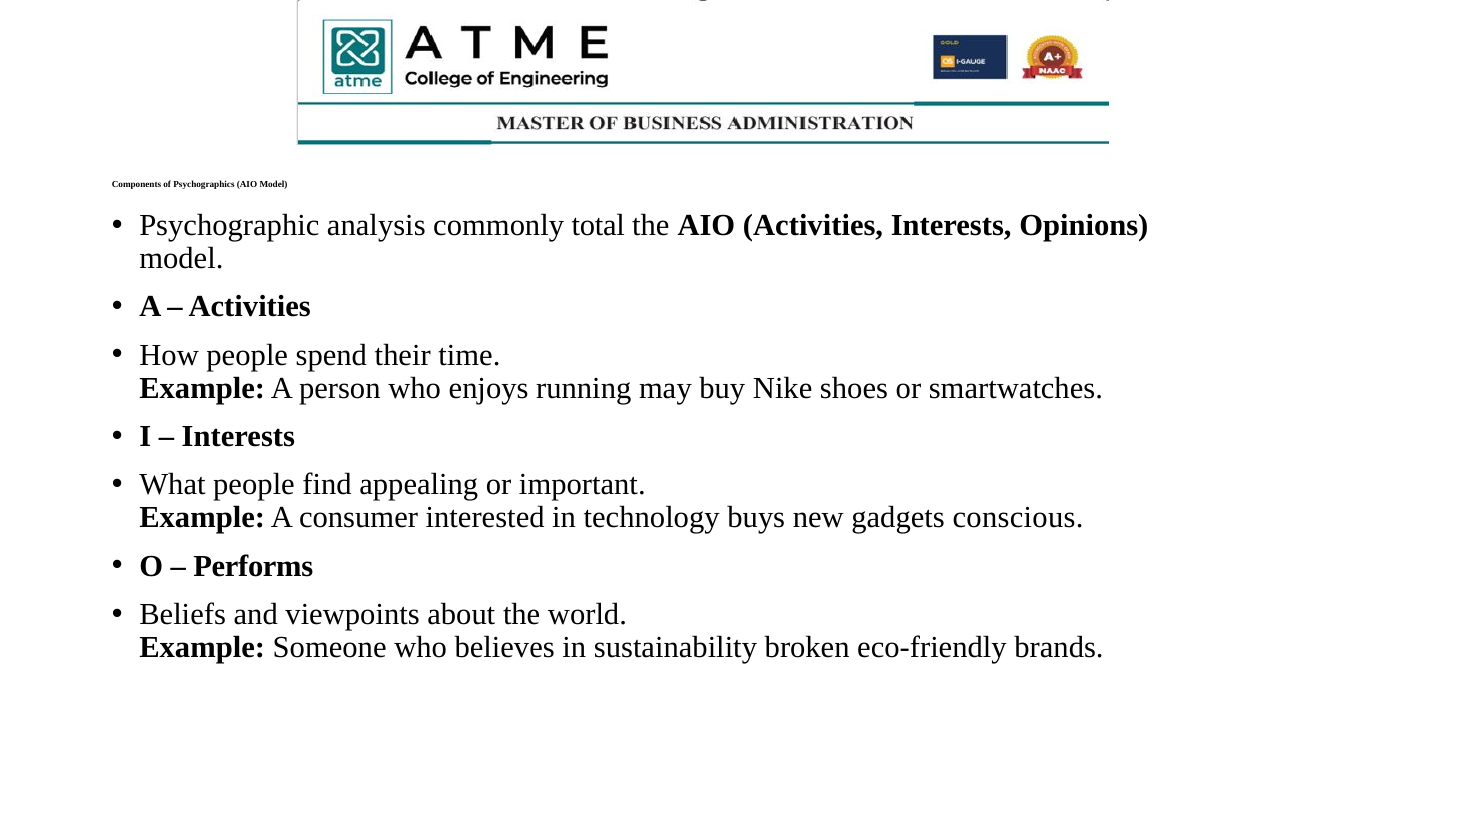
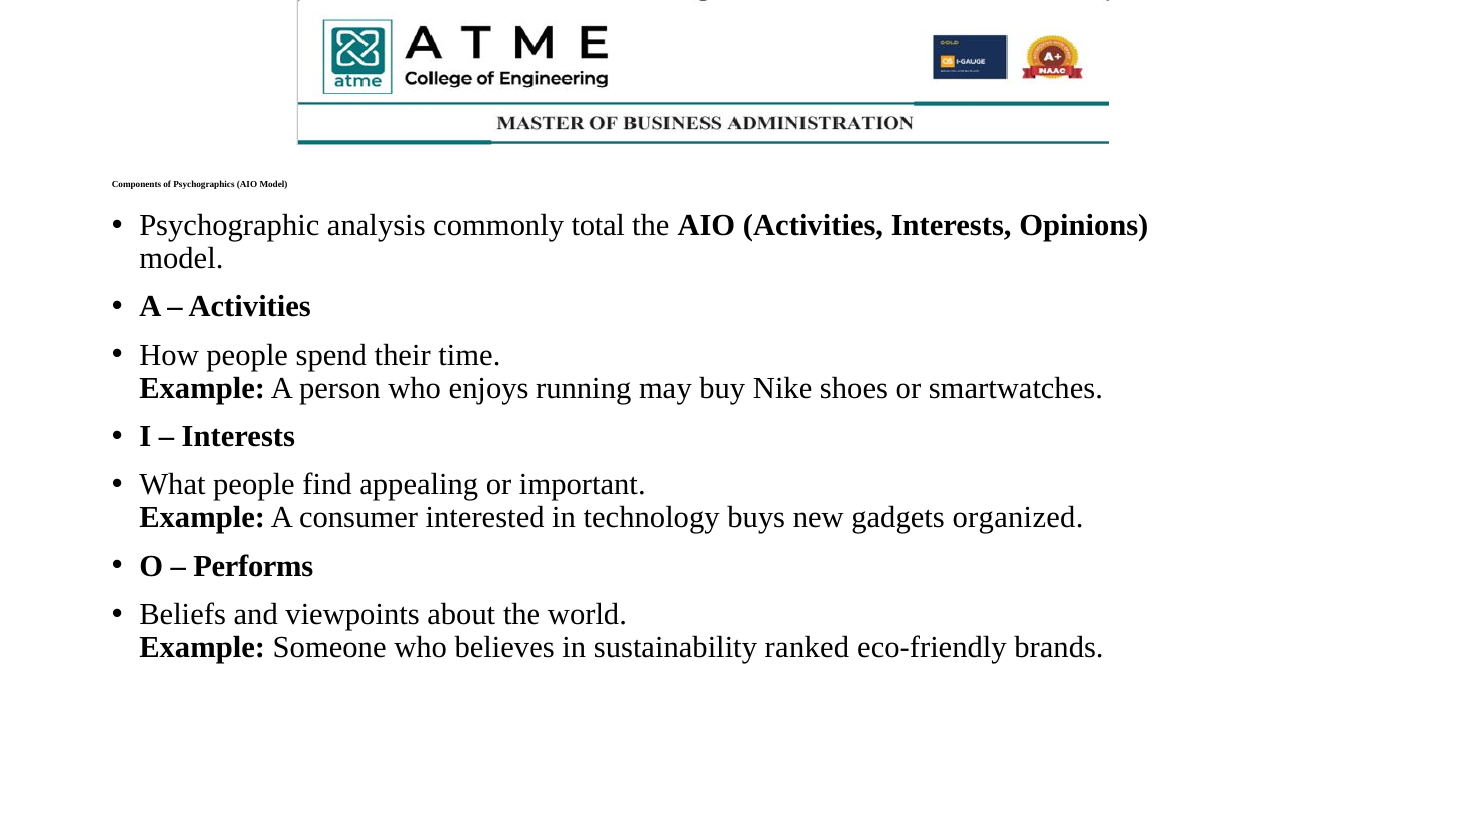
conscious: conscious -> organized
broken: broken -> ranked
